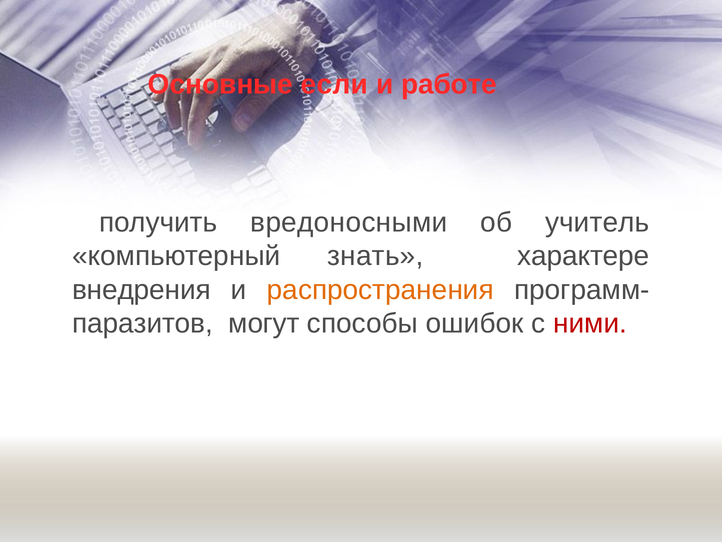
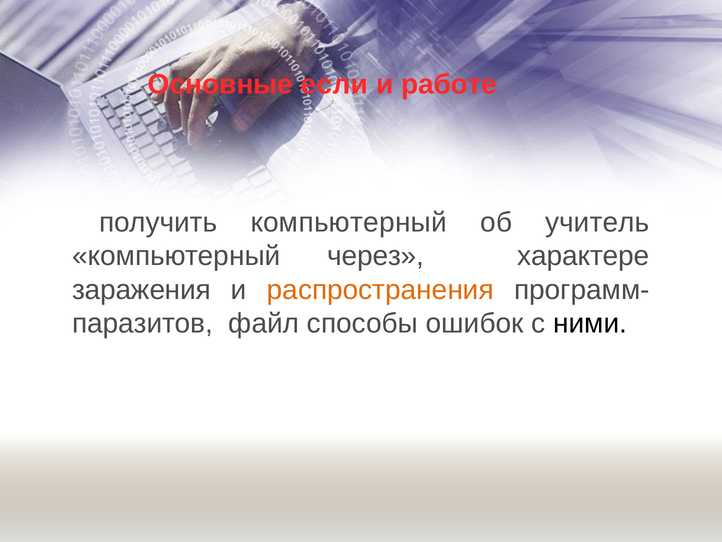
получить вредоносными: вредоносными -> компьютерный
знать: знать -> через
внедрения: внедрения -> заражения
могут: могут -> файл
ними colour: red -> black
